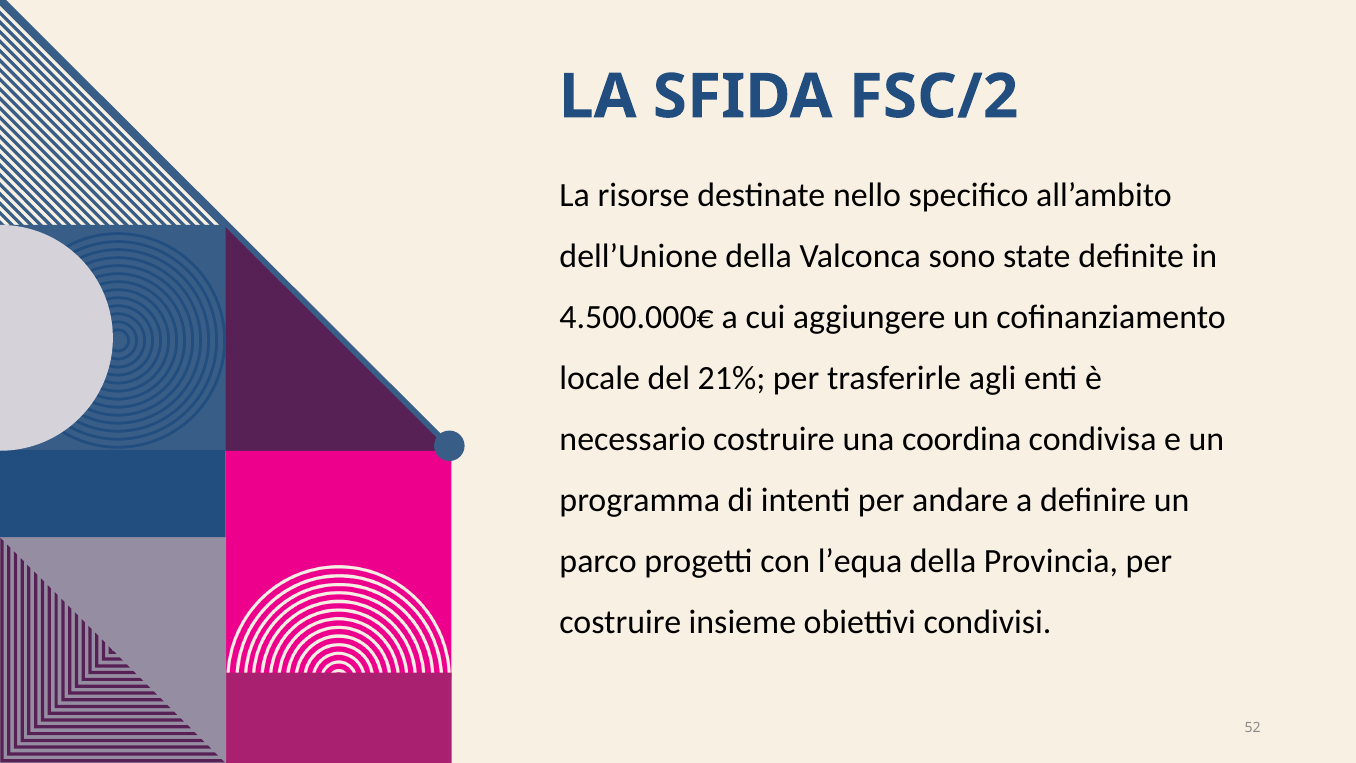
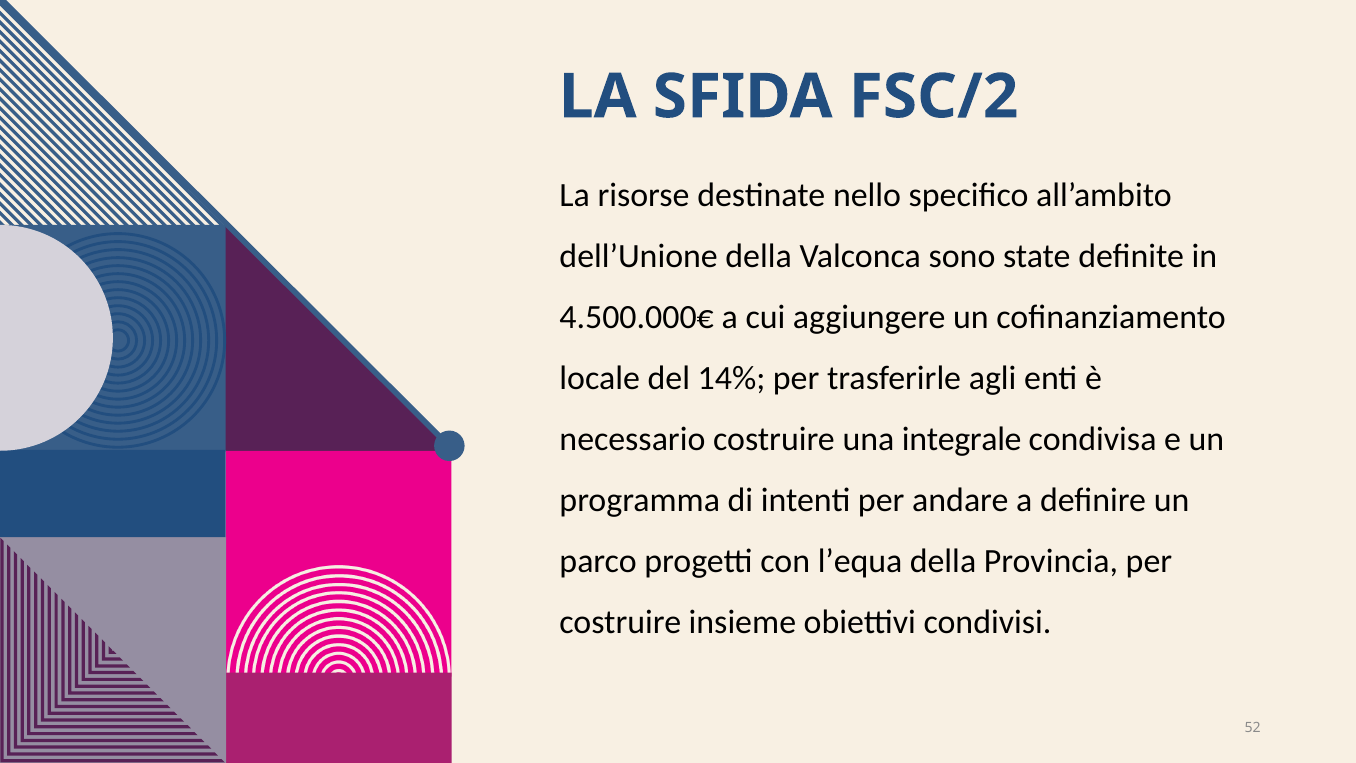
21%: 21% -> 14%
coordina: coordina -> integrale
